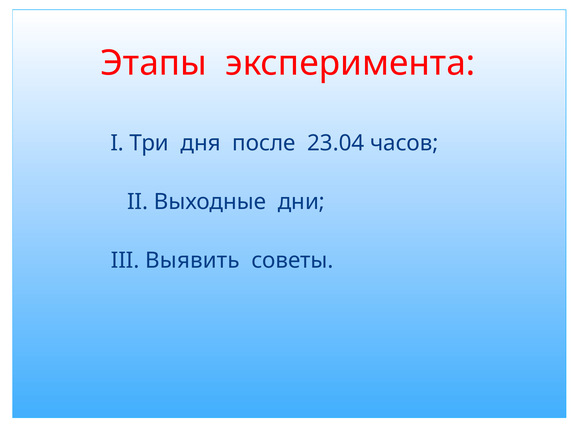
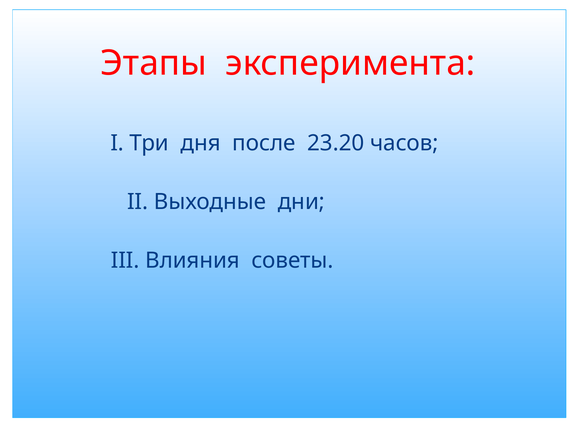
23.04: 23.04 -> 23.20
Выявить: Выявить -> Влияния
